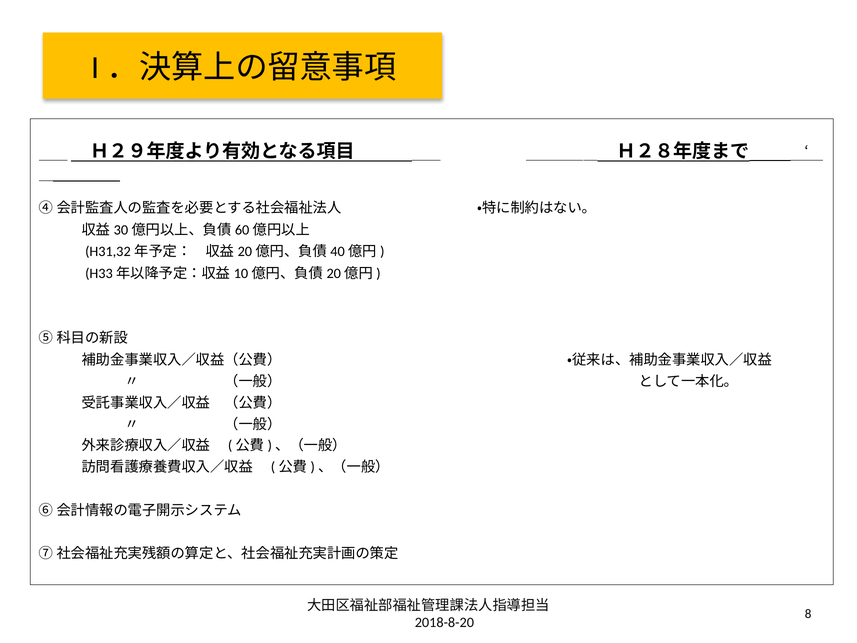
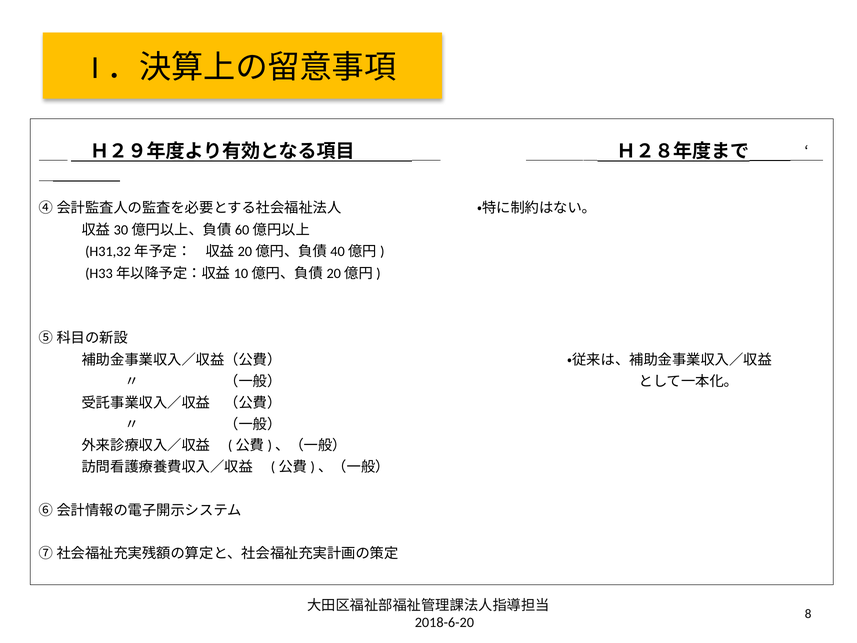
2018-8-20: 2018-8-20 -> 2018-6-20
